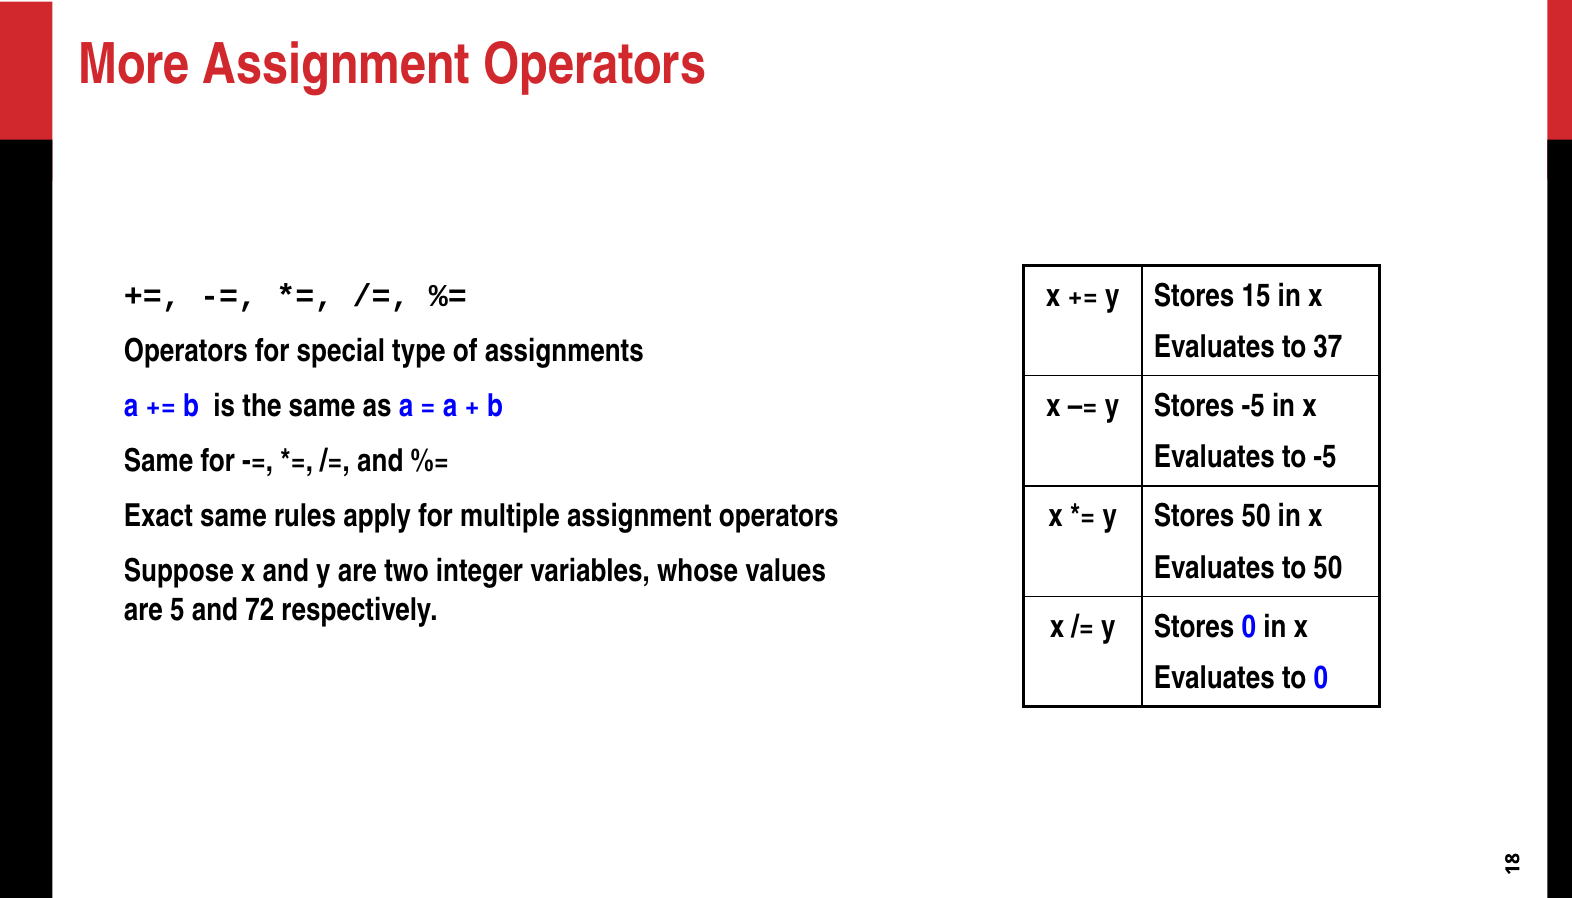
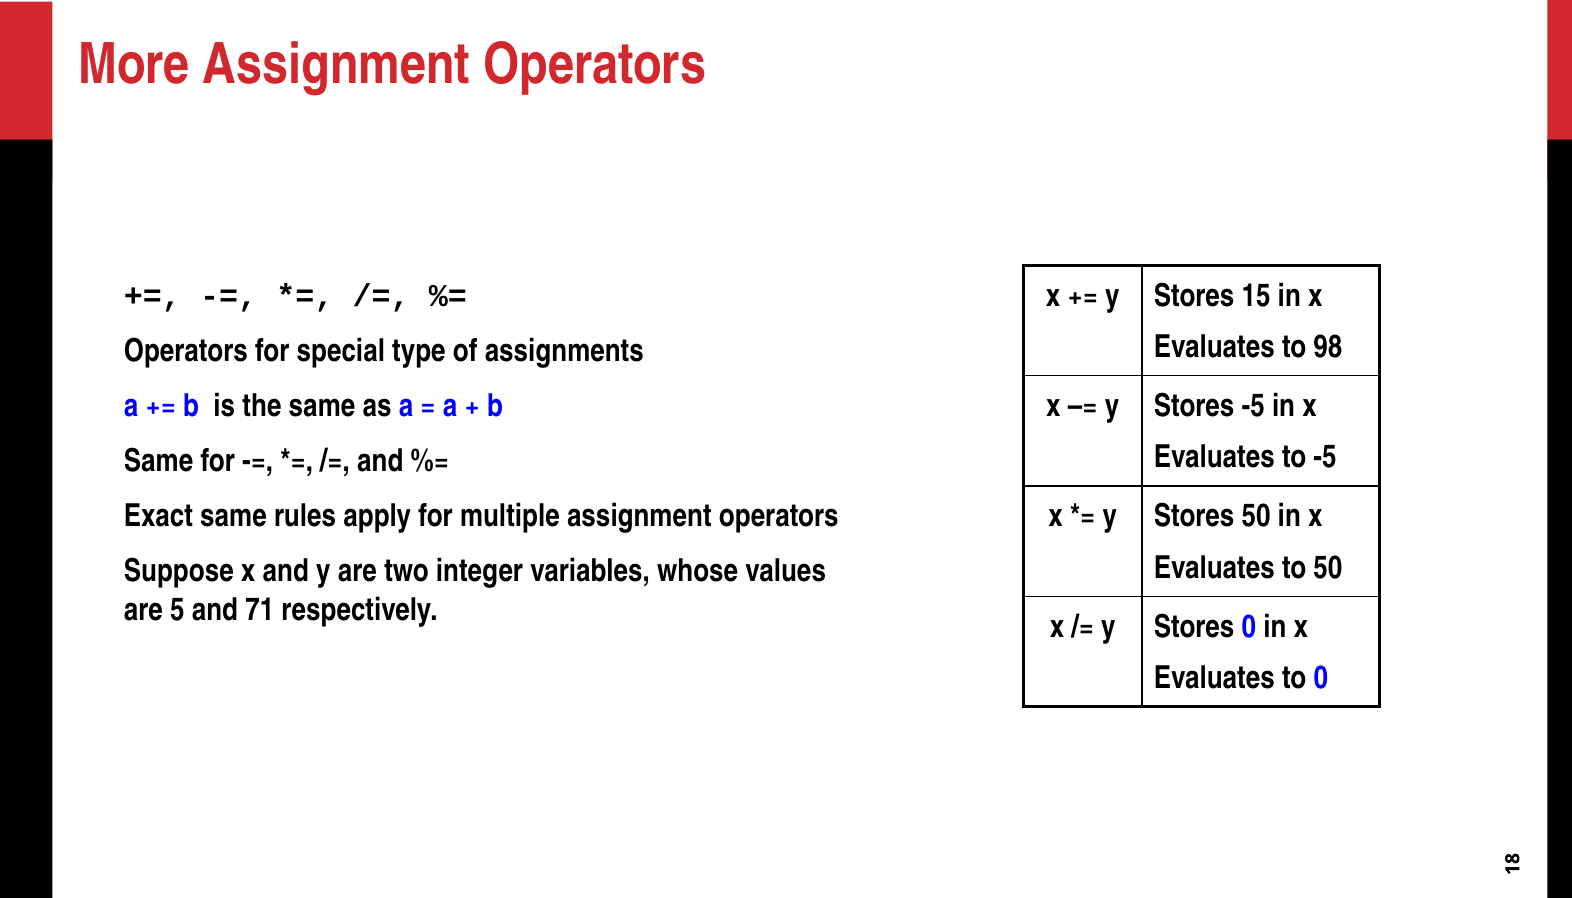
37: 37 -> 98
72: 72 -> 71
